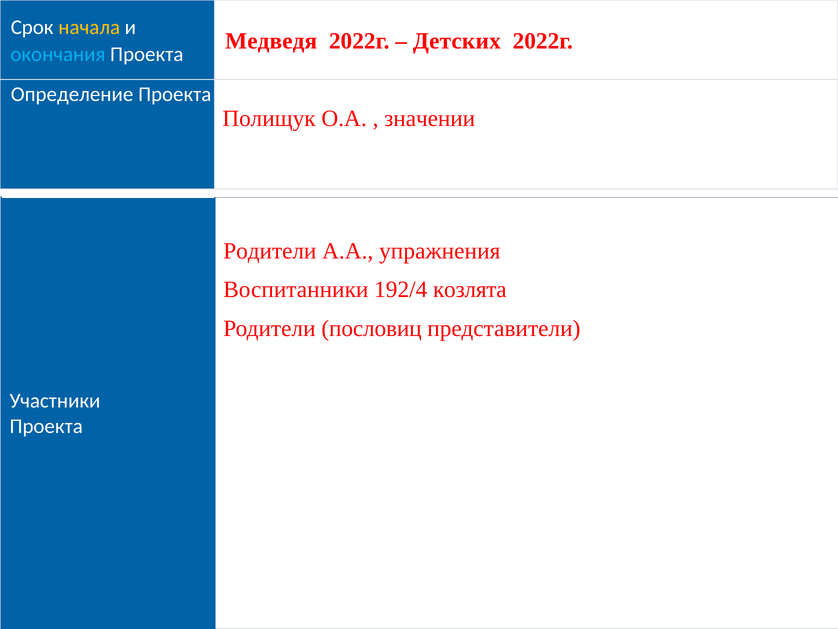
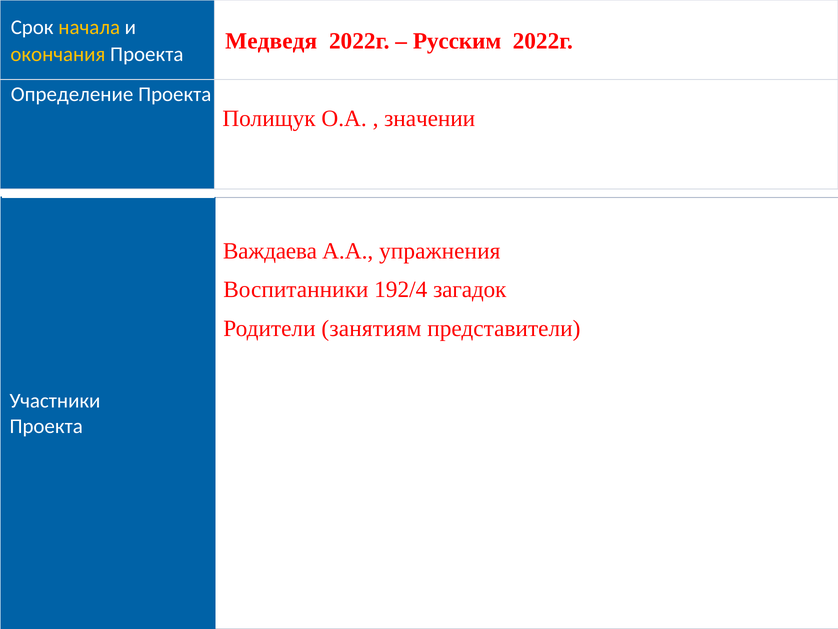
Детских: Детских -> Русским
окончания colour: light blue -> yellow
Родители at (270, 251): Родители -> Важдаева
козлята: козлята -> загадок
пословиц: пословиц -> занятиям
